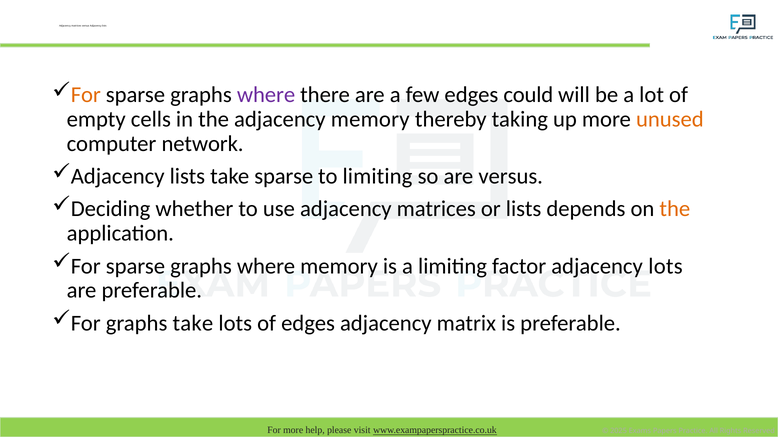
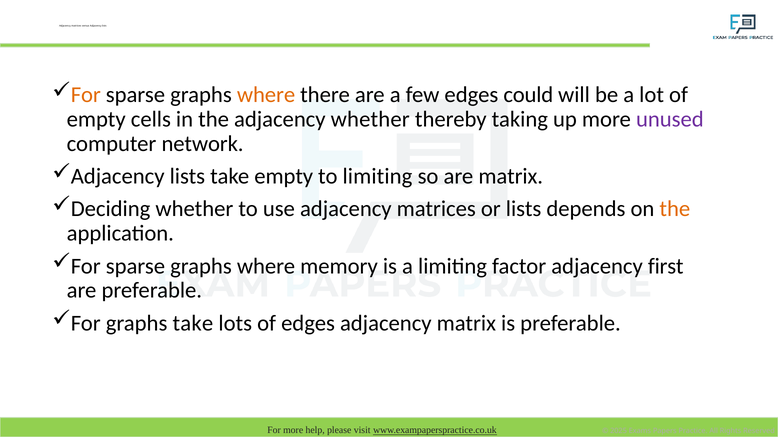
where at (266, 95) colour: purple -> orange
adjacency memory: memory -> whether
unused colour: orange -> purple
take sparse: sparse -> empty
are versus: versus -> matrix
adjacency lots: lots -> first
